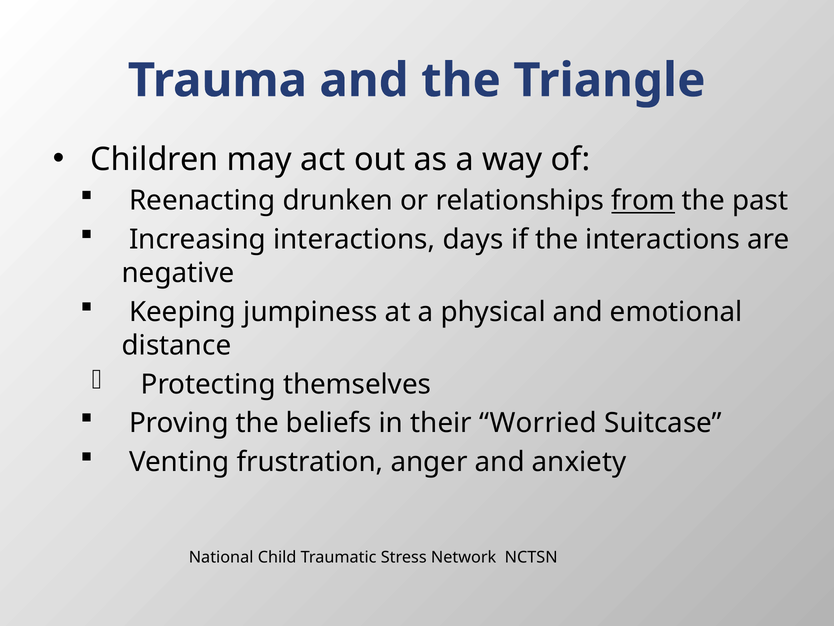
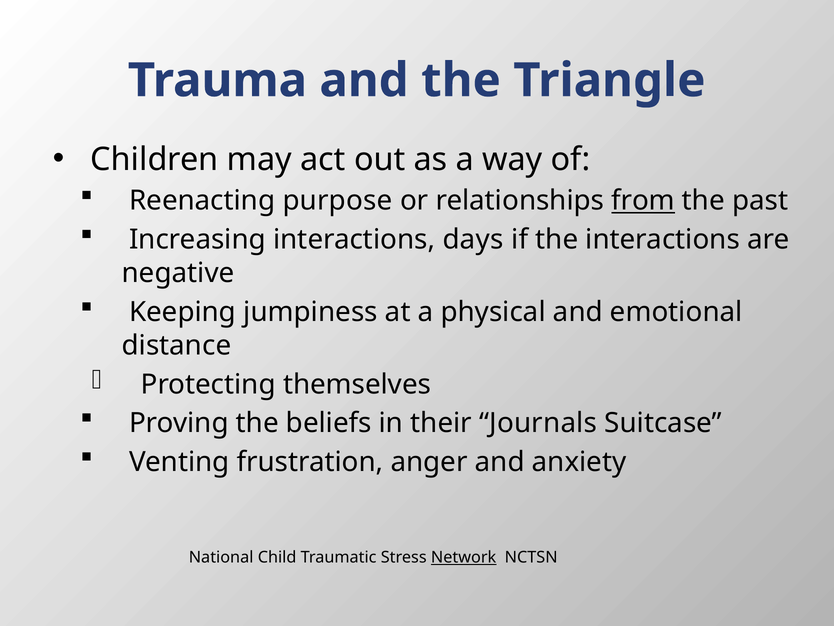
drunken: drunken -> purpose
Worried: Worried -> Journals
Network underline: none -> present
